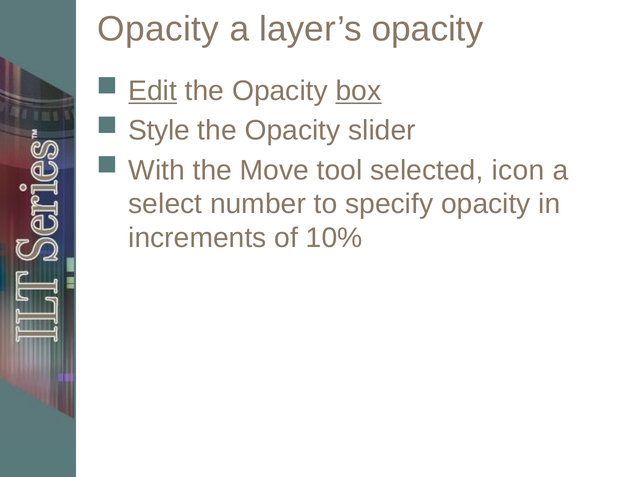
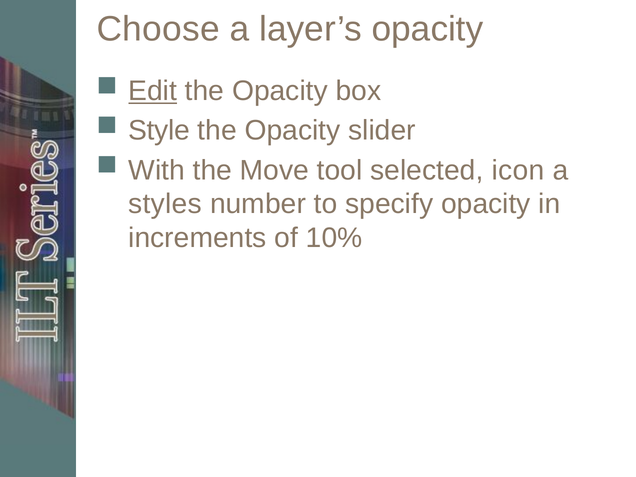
Opacity at (158, 29): Opacity -> Choose
box underline: present -> none
select: select -> styles
